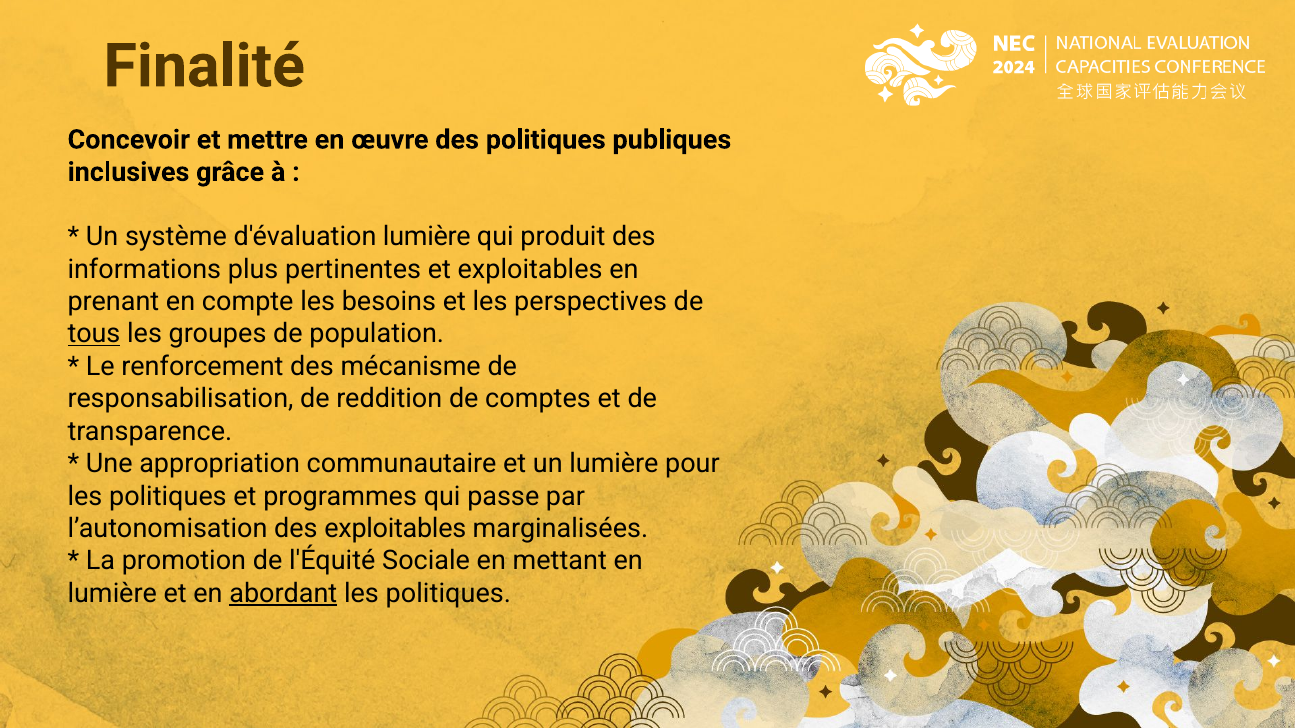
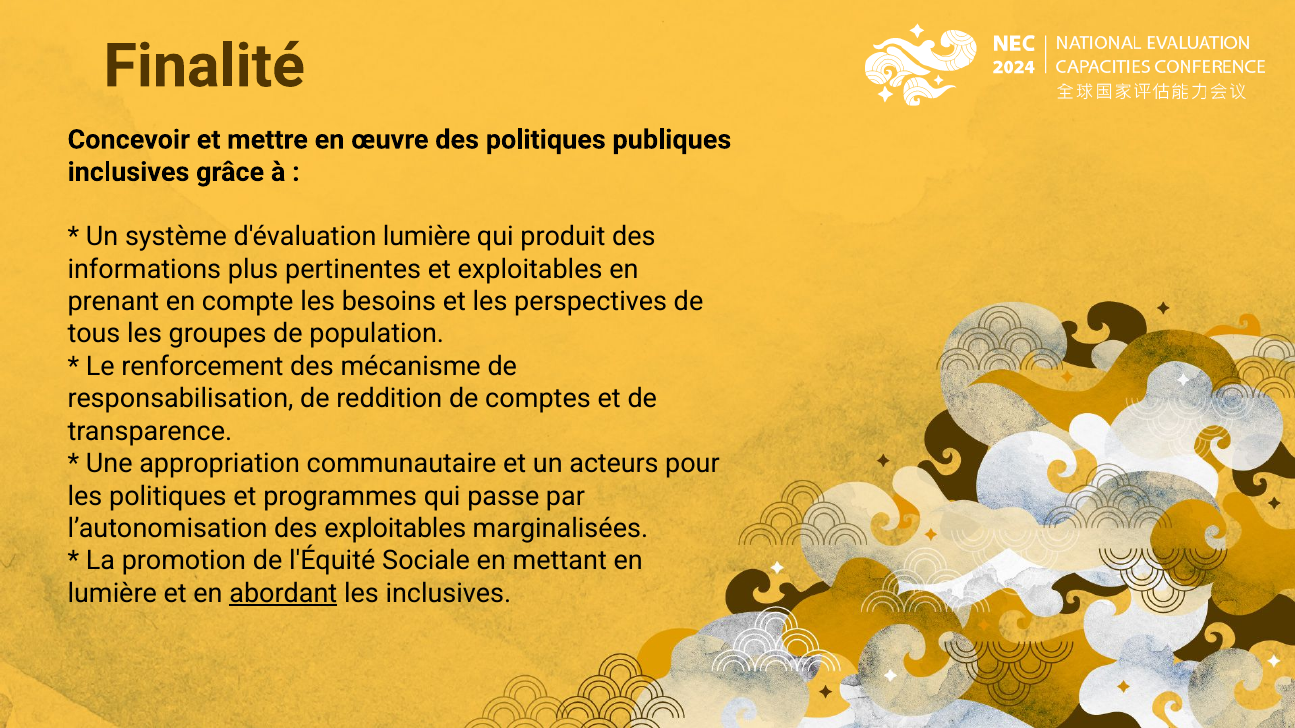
tous underline: present -> none
un lumière: lumière -> acteurs
politiques at (448, 594): politiques -> inclusives
